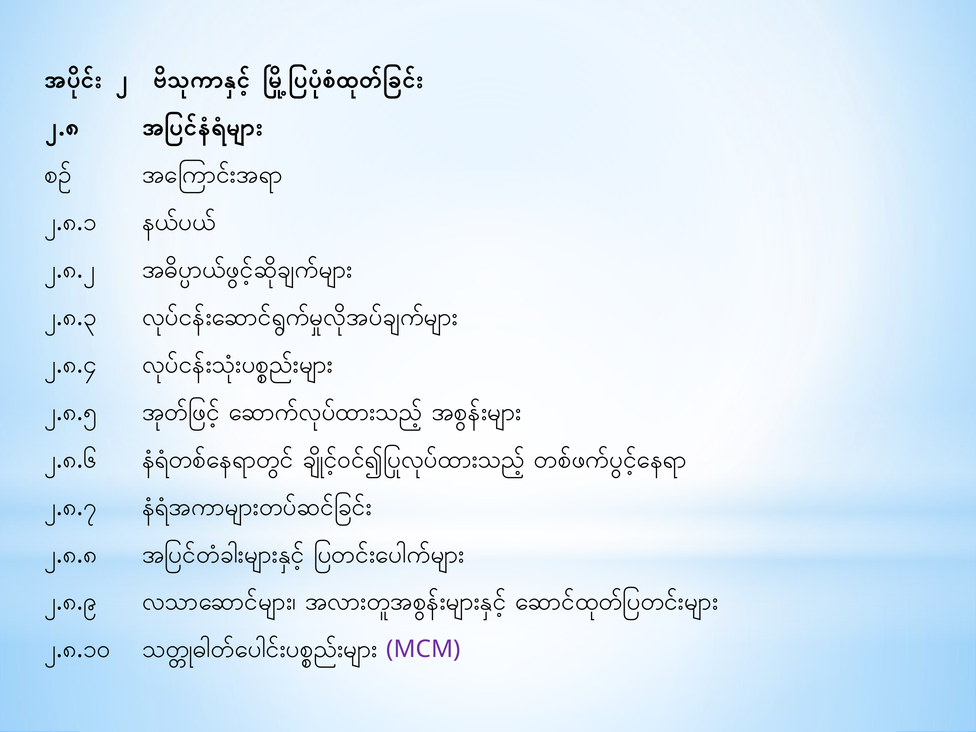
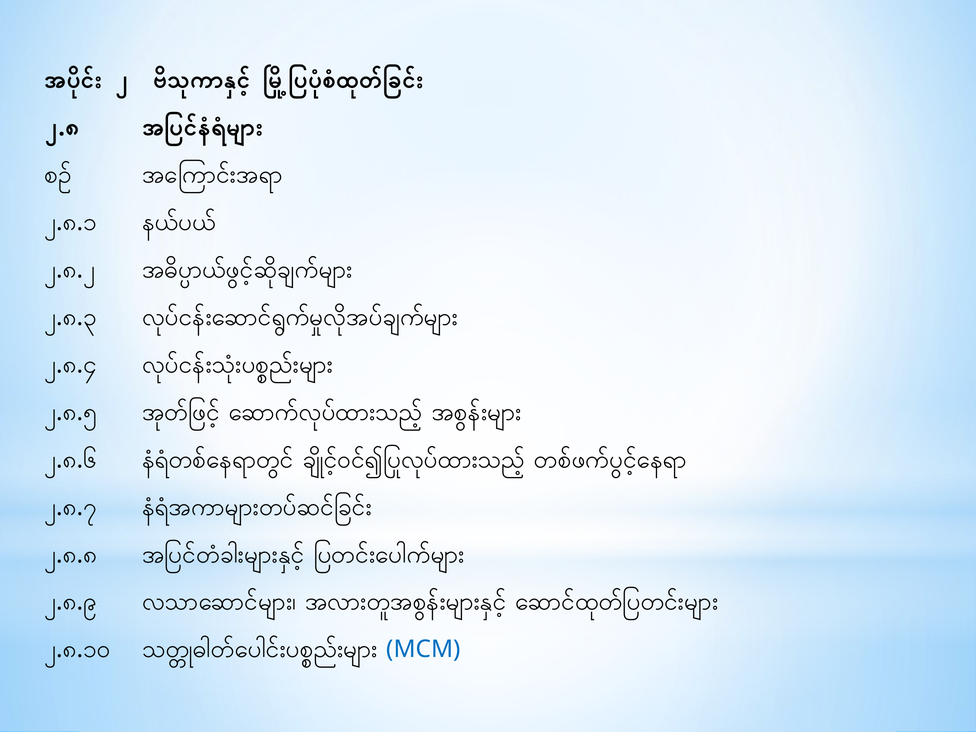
MCM colour: purple -> blue
